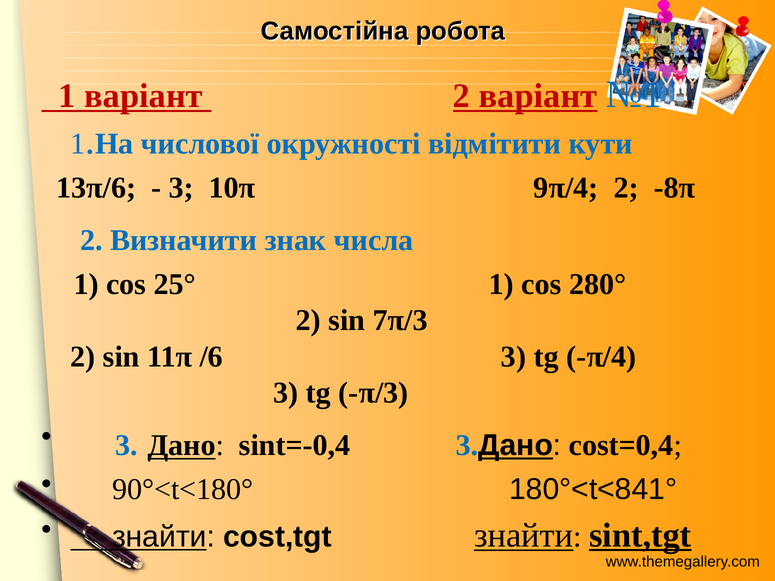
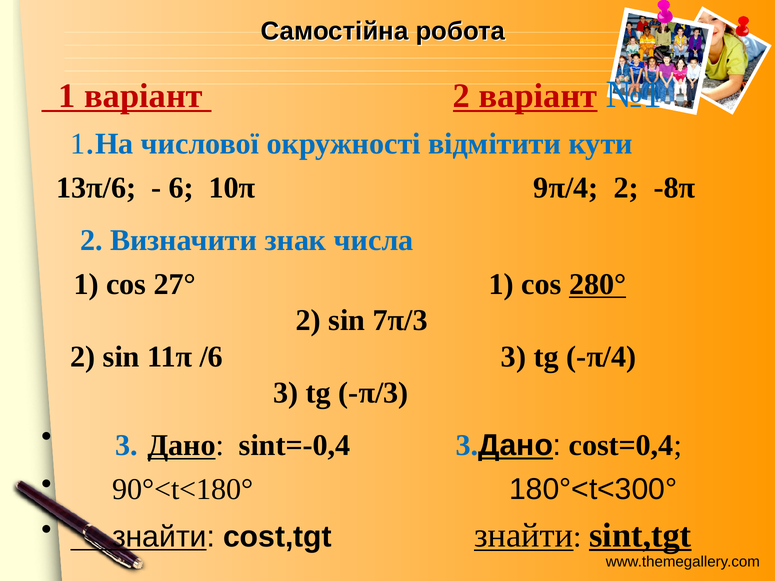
3 at (181, 188): 3 -> 6
25°: 25° -> 27°
280° underline: none -> present
180°<t<841°: 180°<t<841° -> 180°<t<300°
